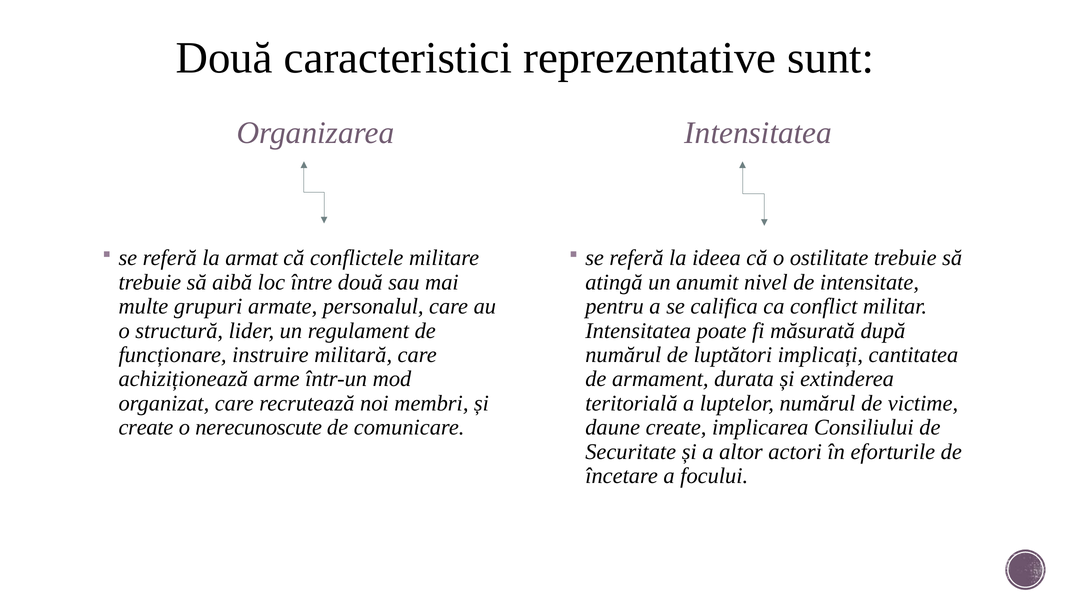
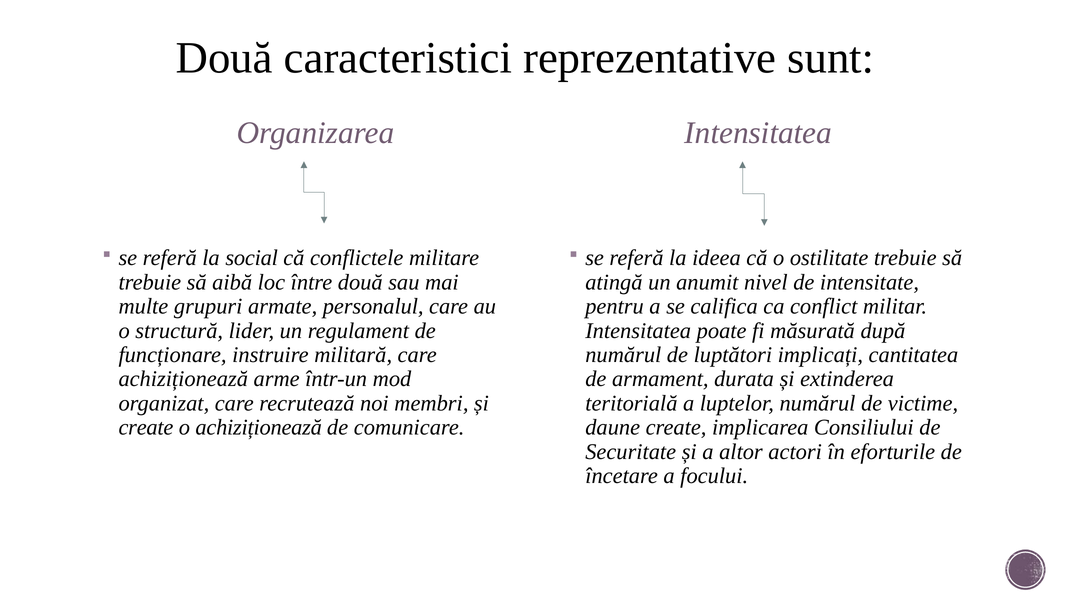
armat: armat -> social
o nerecunoscute: nerecunoscute -> achiziționează
